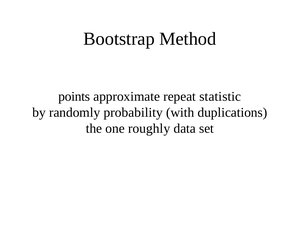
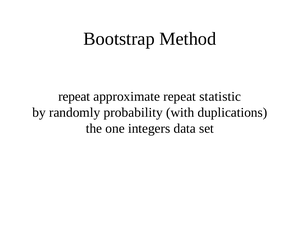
points at (74, 96): points -> repeat
roughly: roughly -> integers
